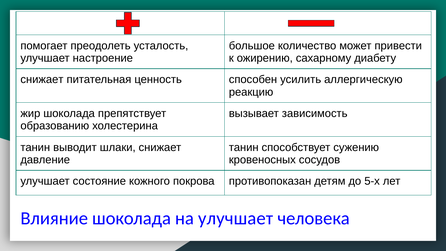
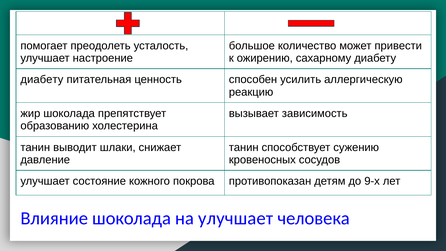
снижает at (42, 80): снижает -> диабету
5-х: 5-х -> 9-х
